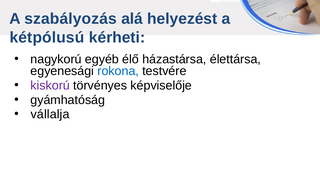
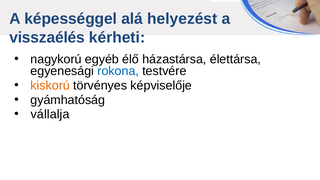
szabályozás: szabályozás -> képességgel
kétpólusú: kétpólusú -> visszaélés
kiskorú colour: purple -> orange
